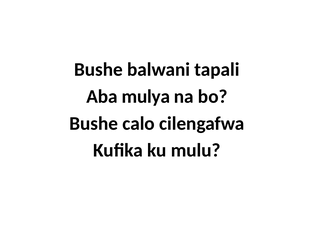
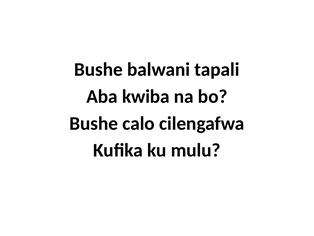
mulya: mulya -> kwiba
